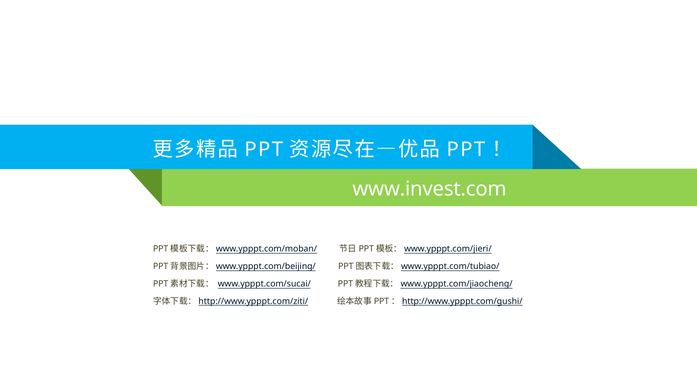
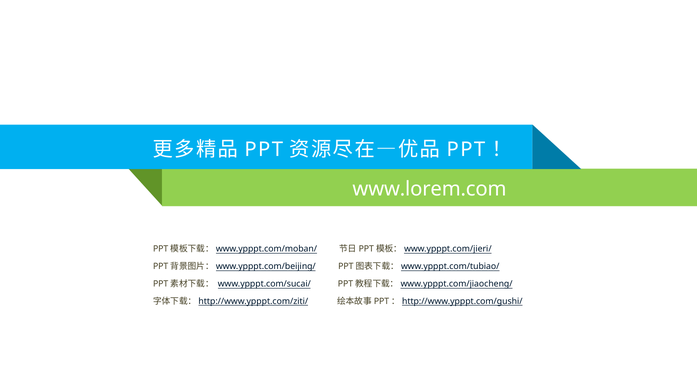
www.invest.com: www.invest.com -> www.lorem.com
